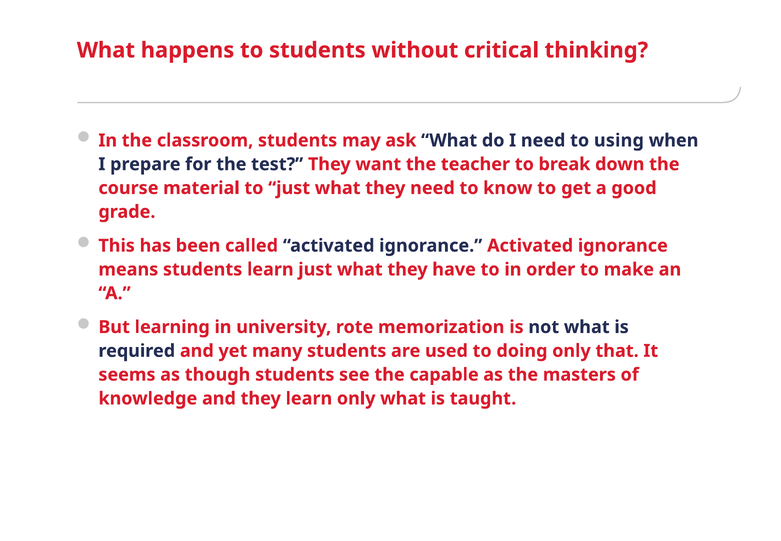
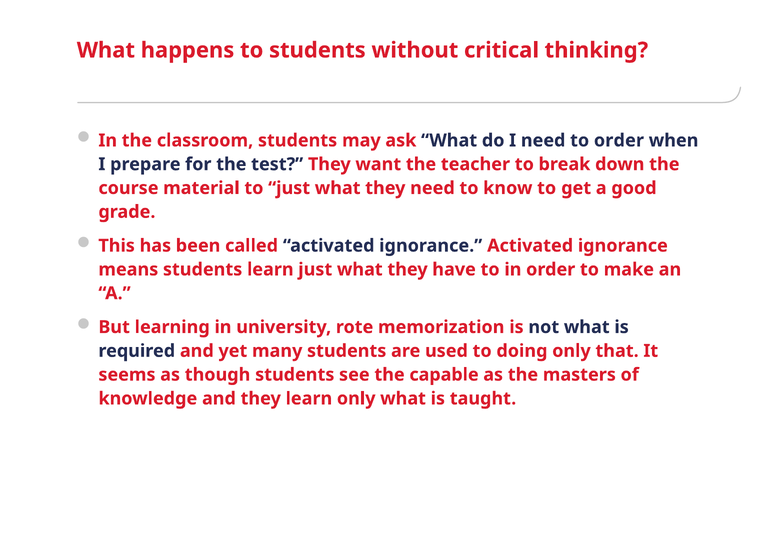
to using: using -> order
